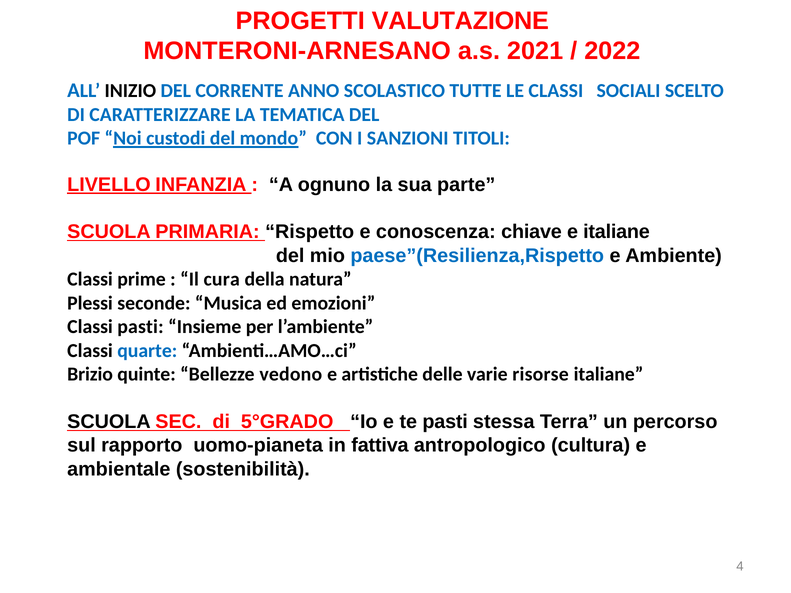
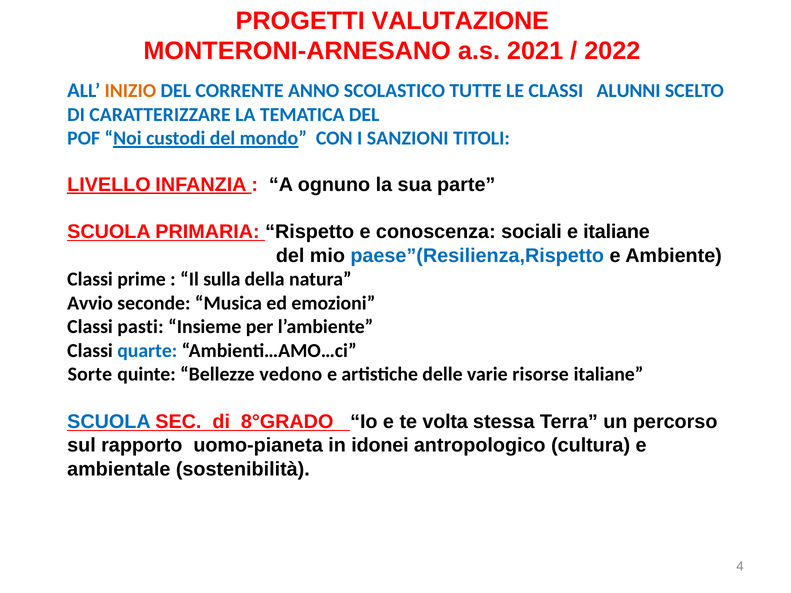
INIZIO colour: black -> orange
SOCIALI: SOCIALI -> ALUNNI
chiave: chiave -> sociali
cura: cura -> sulla
Plessi: Plessi -> Avvio
Brizio: Brizio -> Sorte
SCUOLA at (109, 422) colour: black -> blue
5°GRADO: 5°GRADO -> 8°GRADO
te pasti: pasti -> volta
fattiva: fattiva -> idonei
